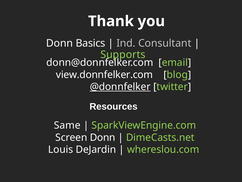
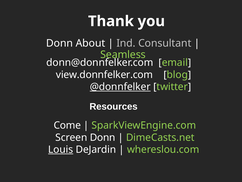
Basics: Basics -> About
Supports: Supports -> Seamless
Same: Same -> Come
Louis underline: none -> present
